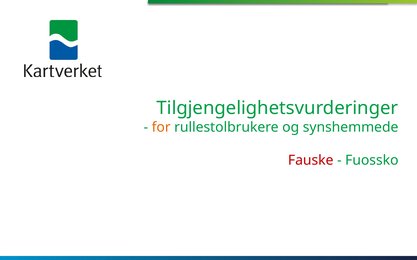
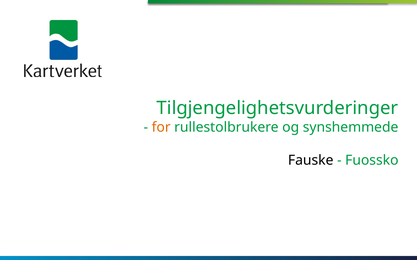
Fauske colour: red -> black
